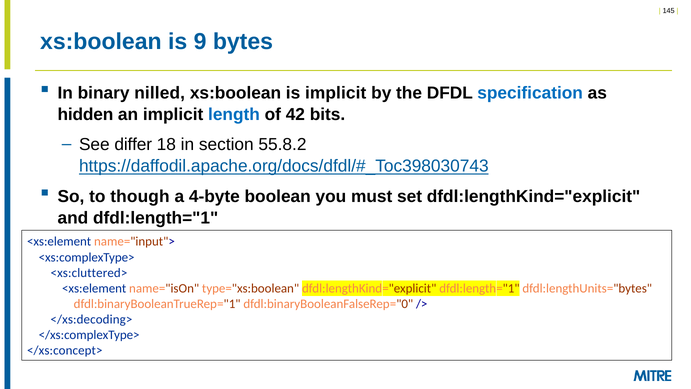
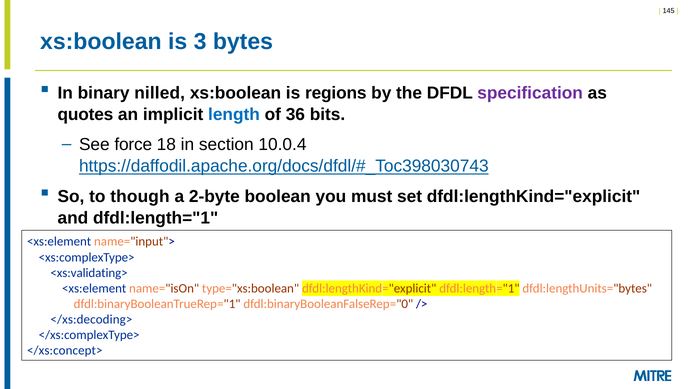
9: 9 -> 3
is implicit: implicit -> regions
specification colour: blue -> purple
hidden: hidden -> quotes
42: 42 -> 36
differ: differ -> force
55.8.2: 55.8.2 -> 10.0.4
4-byte: 4-byte -> 2-byte
<xs:cluttered>: <xs:cluttered> -> <xs:validating>
